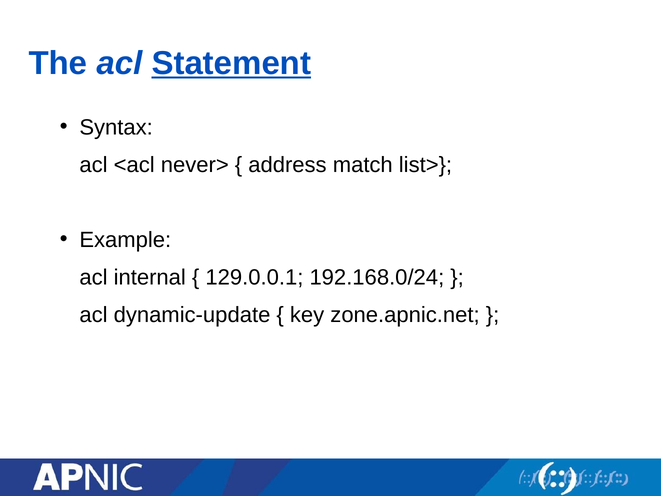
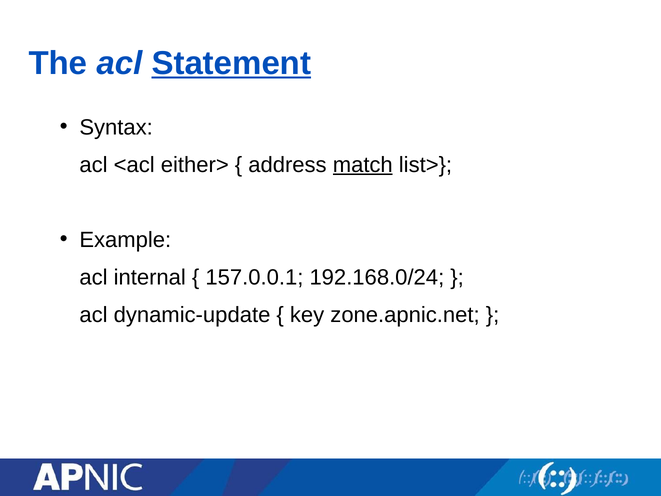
never>: never> -> either>
match underline: none -> present
129.0.0.1: 129.0.0.1 -> 157.0.0.1
